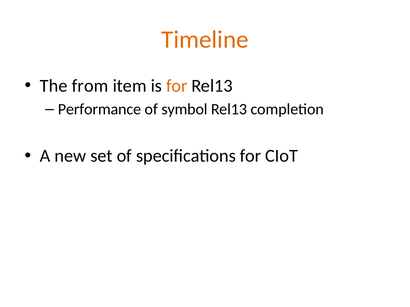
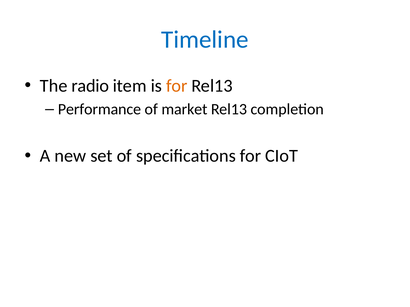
Timeline colour: orange -> blue
from: from -> radio
symbol: symbol -> market
